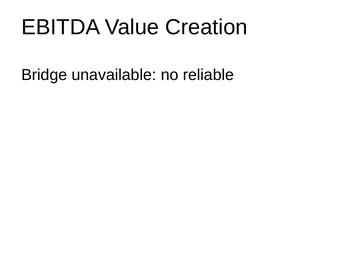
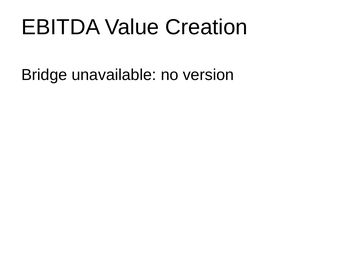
reliable: reliable -> version
